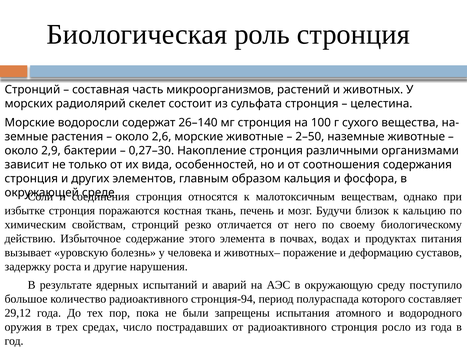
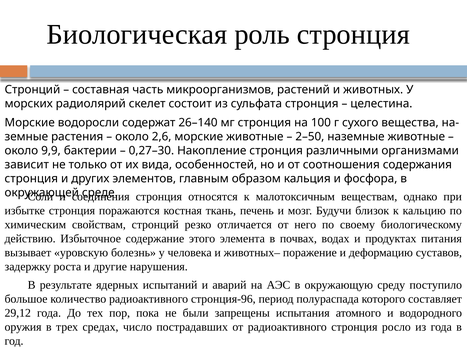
2,9: 2,9 -> 9,9
стронция-94: стронция-94 -> стронция-96
